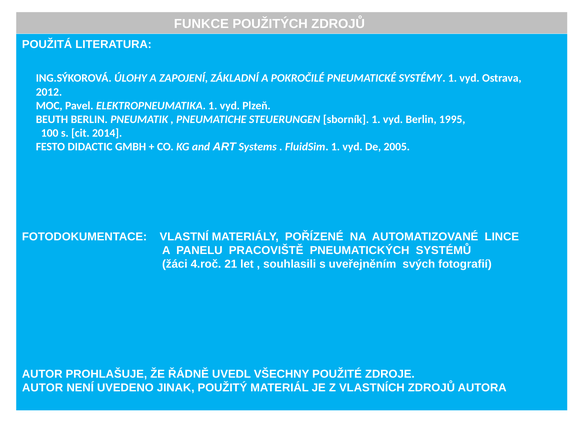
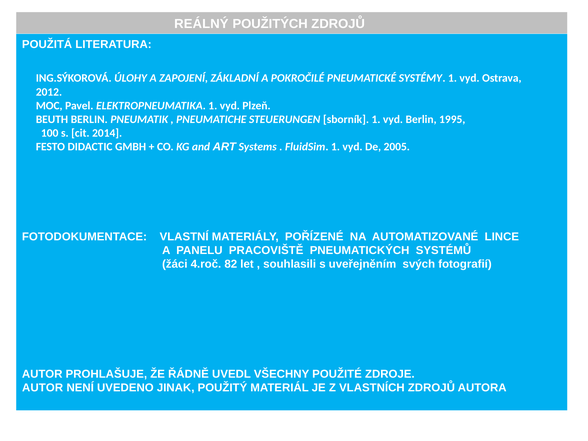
FUNKCE: FUNKCE -> REÁLNÝ
21: 21 -> 82
